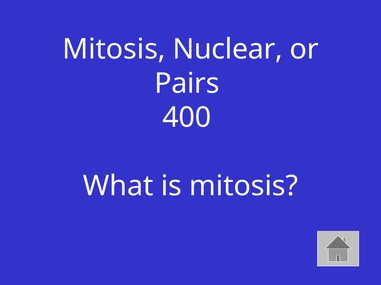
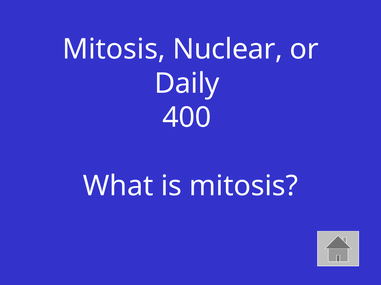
Pairs: Pairs -> Daily
